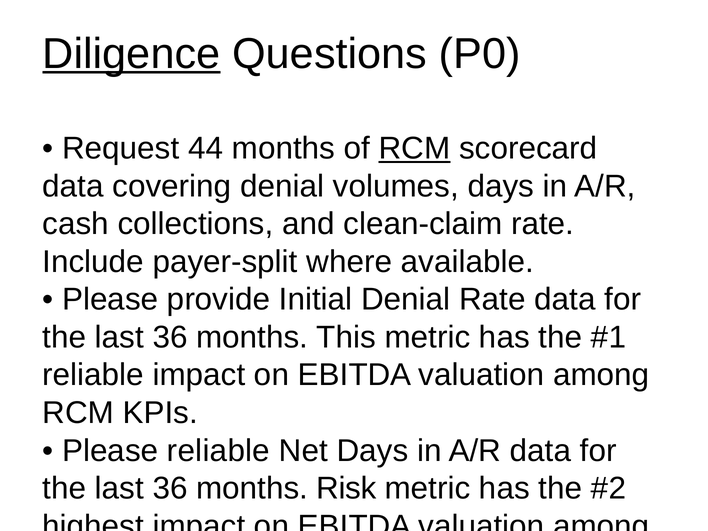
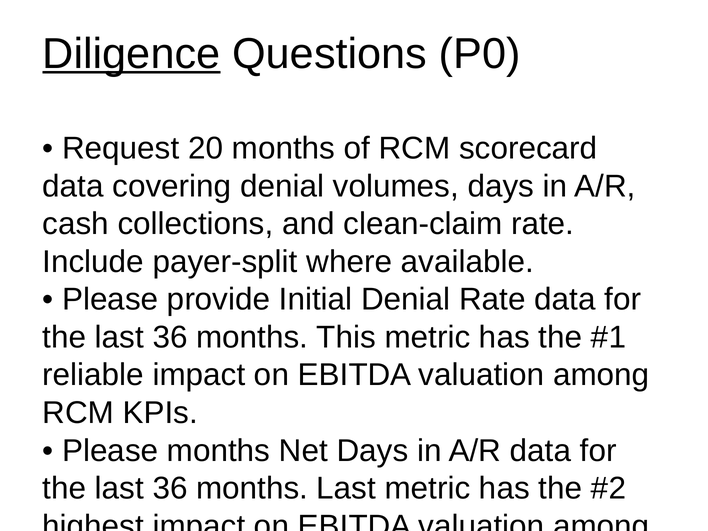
44: 44 -> 20
RCM at (415, 148) underline: present -> none
Please reliable: reliable -> months
months Risk: Risk -> Last
